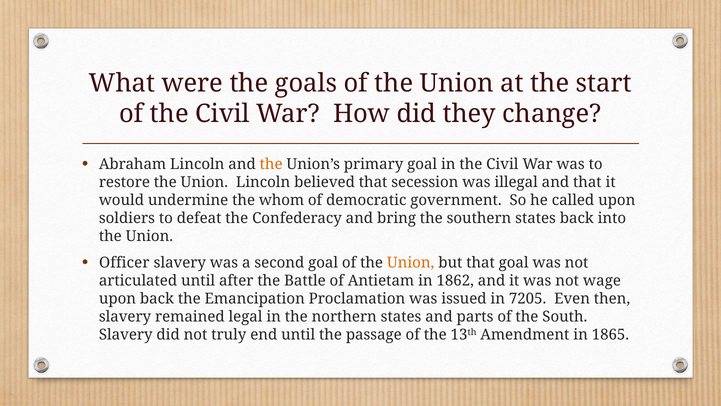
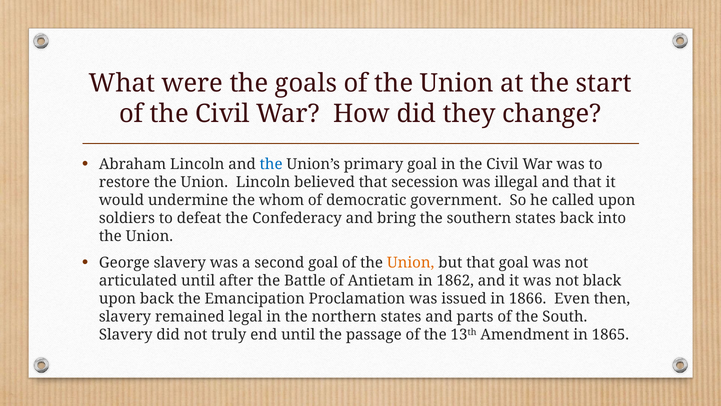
the at (271, 164) colour: orange -> blue
Officer: Officer -> George
wage: wage -> black
7205: 7205 -> 1866
